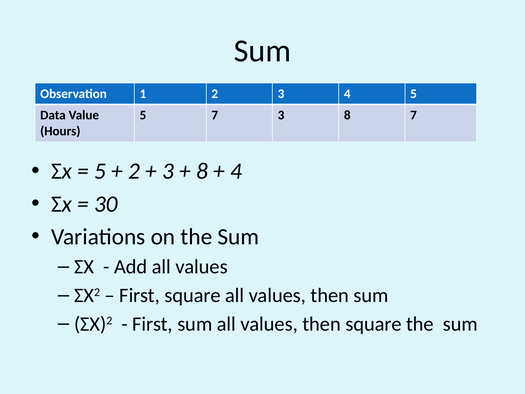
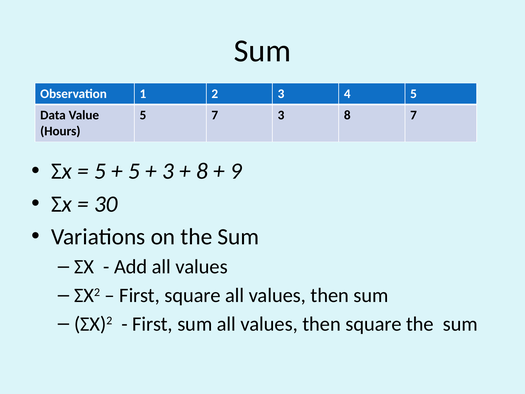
2 at (134, 171): 2 -> 5
4 at (236, 171): 4 -> 9
